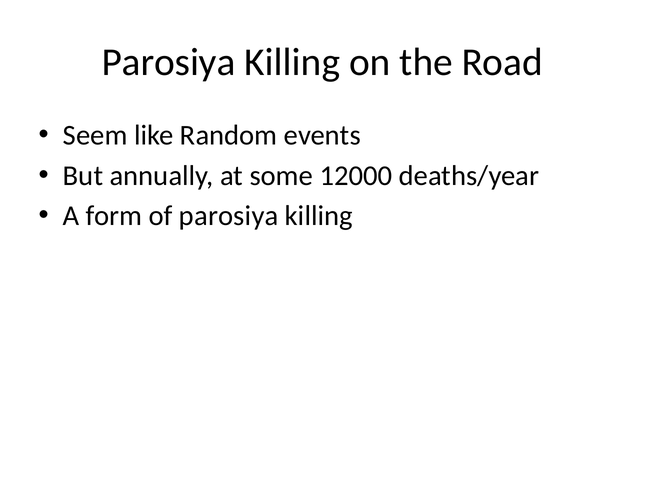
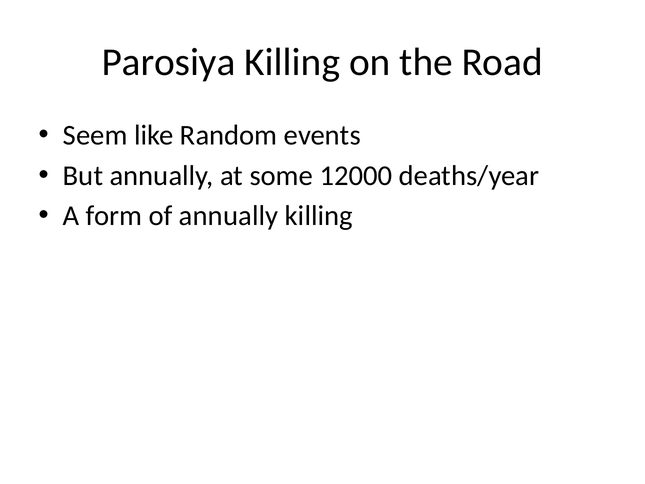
of parosiya: parosiya -> annually
